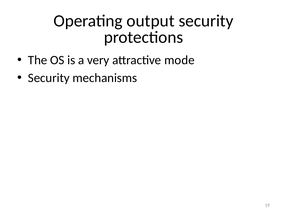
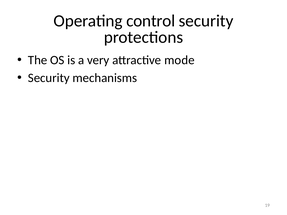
output: output -> control
